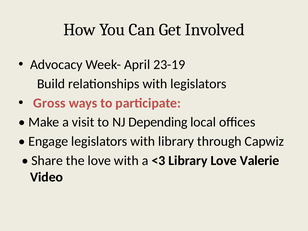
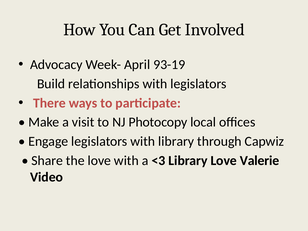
23-19: 23-19 -> 93-19
Gross: Gross -> There
Depending: Depending -> Photocopy
